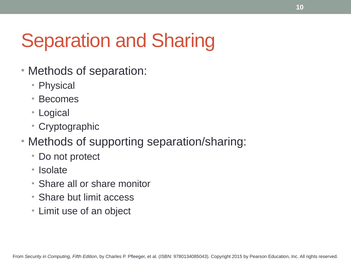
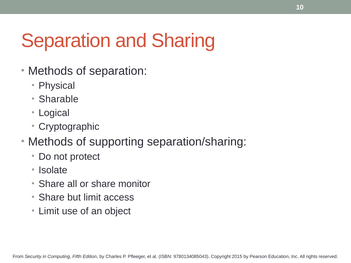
Becomes: Becomes -> Sharable
